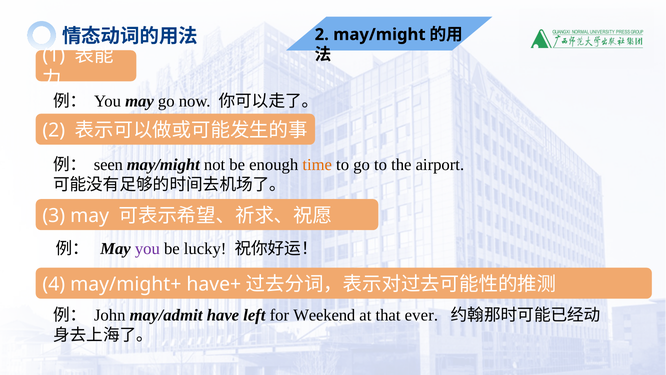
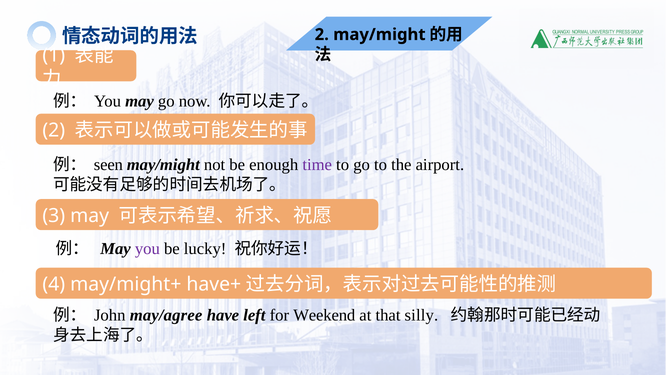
time colour: orange -> purple
may/admit: may/admit -> may/agree
ever: ever -> silly
